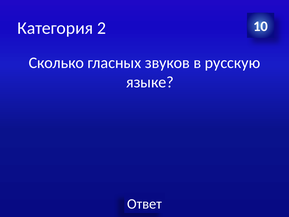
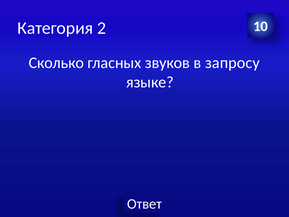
русскую: русскую -> запросу
